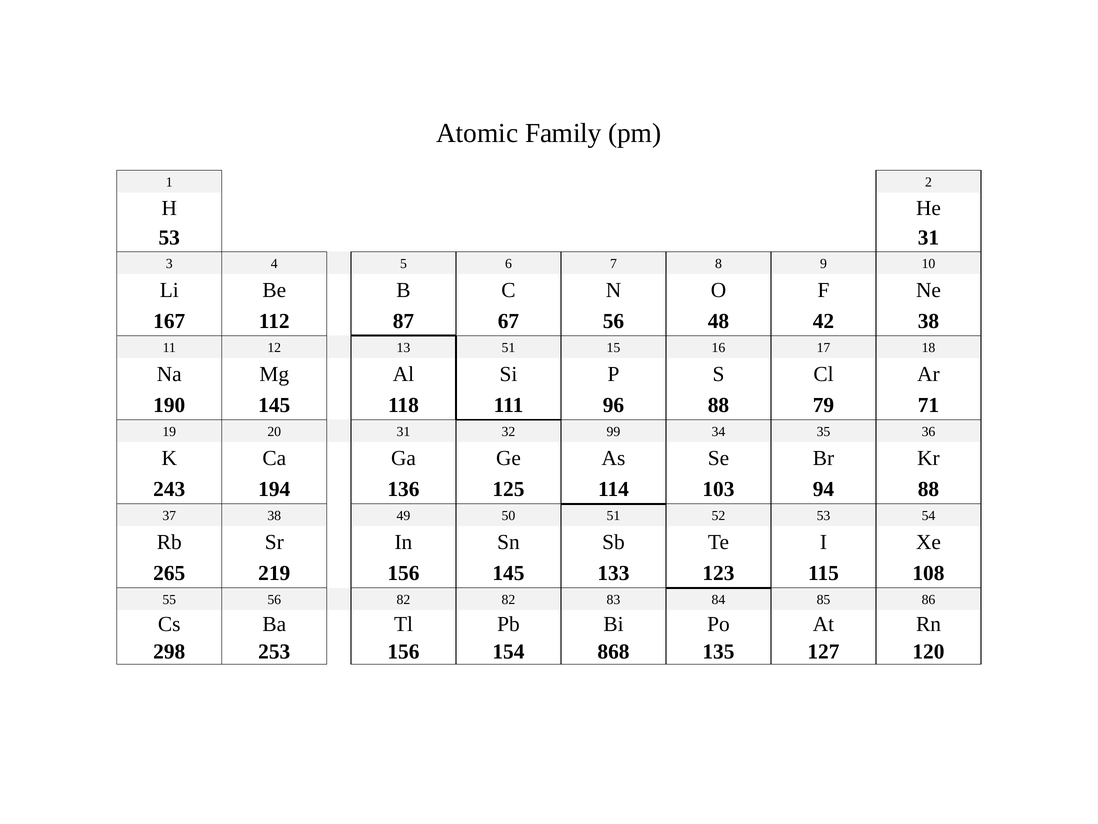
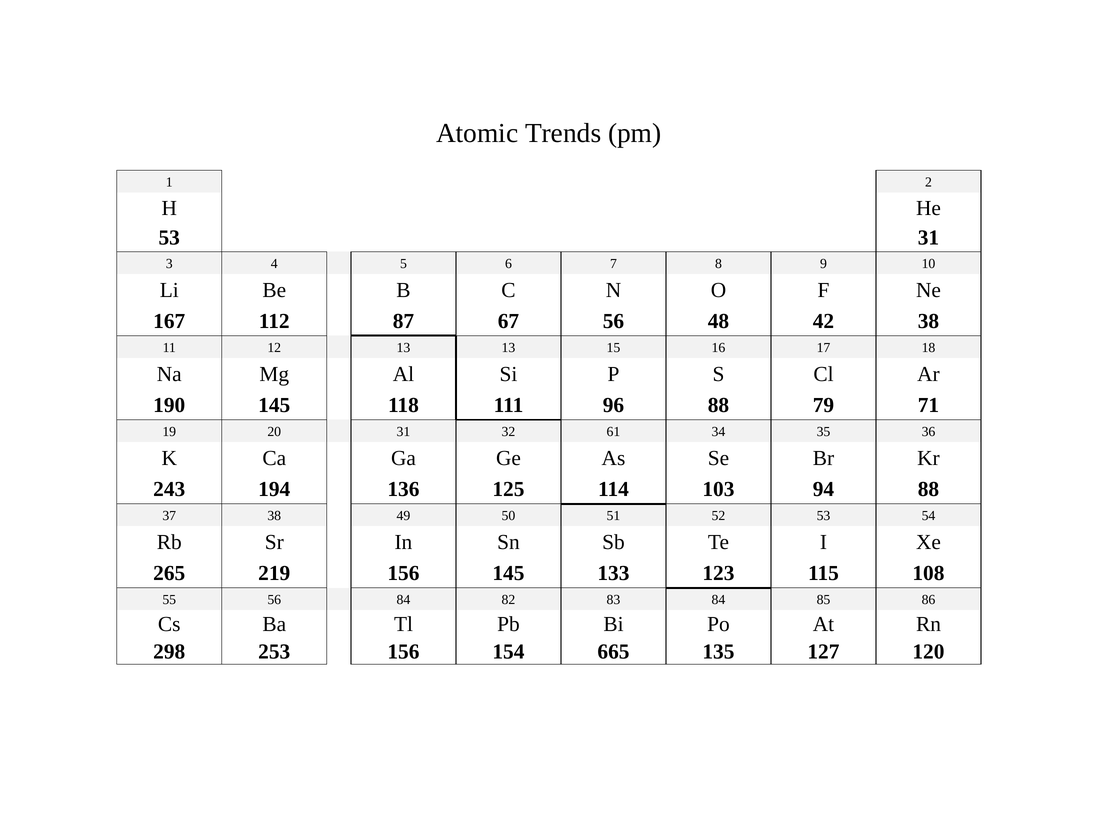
Family: Family -> Trends
13 51: 51 -> 13
99: 99 -> 61
56 82: 82 -> 84
868: 868 -> 665
